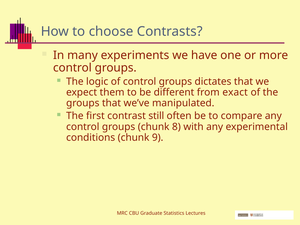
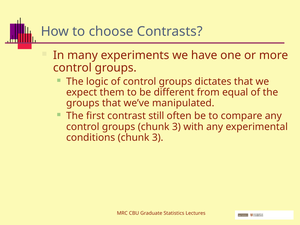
exact: exact -> equal
groups chunk 8: 8 -> 3
conditions chunk 9: 9 -> 3
